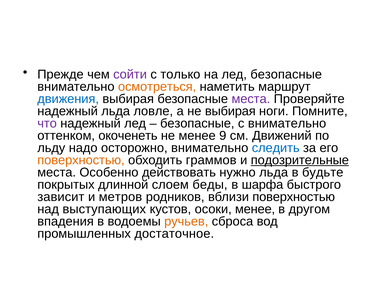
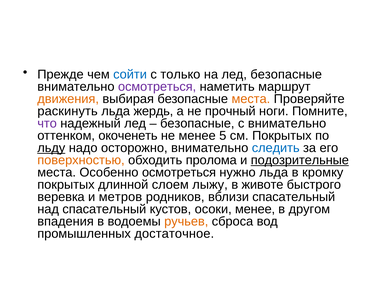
сойти colour: purple -> blue
осмотреться at (157, 87) colour: orange -> purple
движения colour: blue -> orange
места at (251, 99) colour: purple -> orange
надежный at (68, 111): надежный -> раскинуть
ловле: ловле -> жердь
не выбирая: выбирая -> прочный
9: 9 -> 5
см Движений: Движений -> Покрытых
льду underline: none -> present
граммов: граммов -> пролома
Особенно действовать: действовать -> осмотреться
будьте: будьте -> кромку
беды: беды -> лыжу
шарфа: шарфа -> животе
зависит: зависит -> веревка
вблизи поверхностью: поверхностью -> спасательный
над выступающих: выступающих -> спасательный
